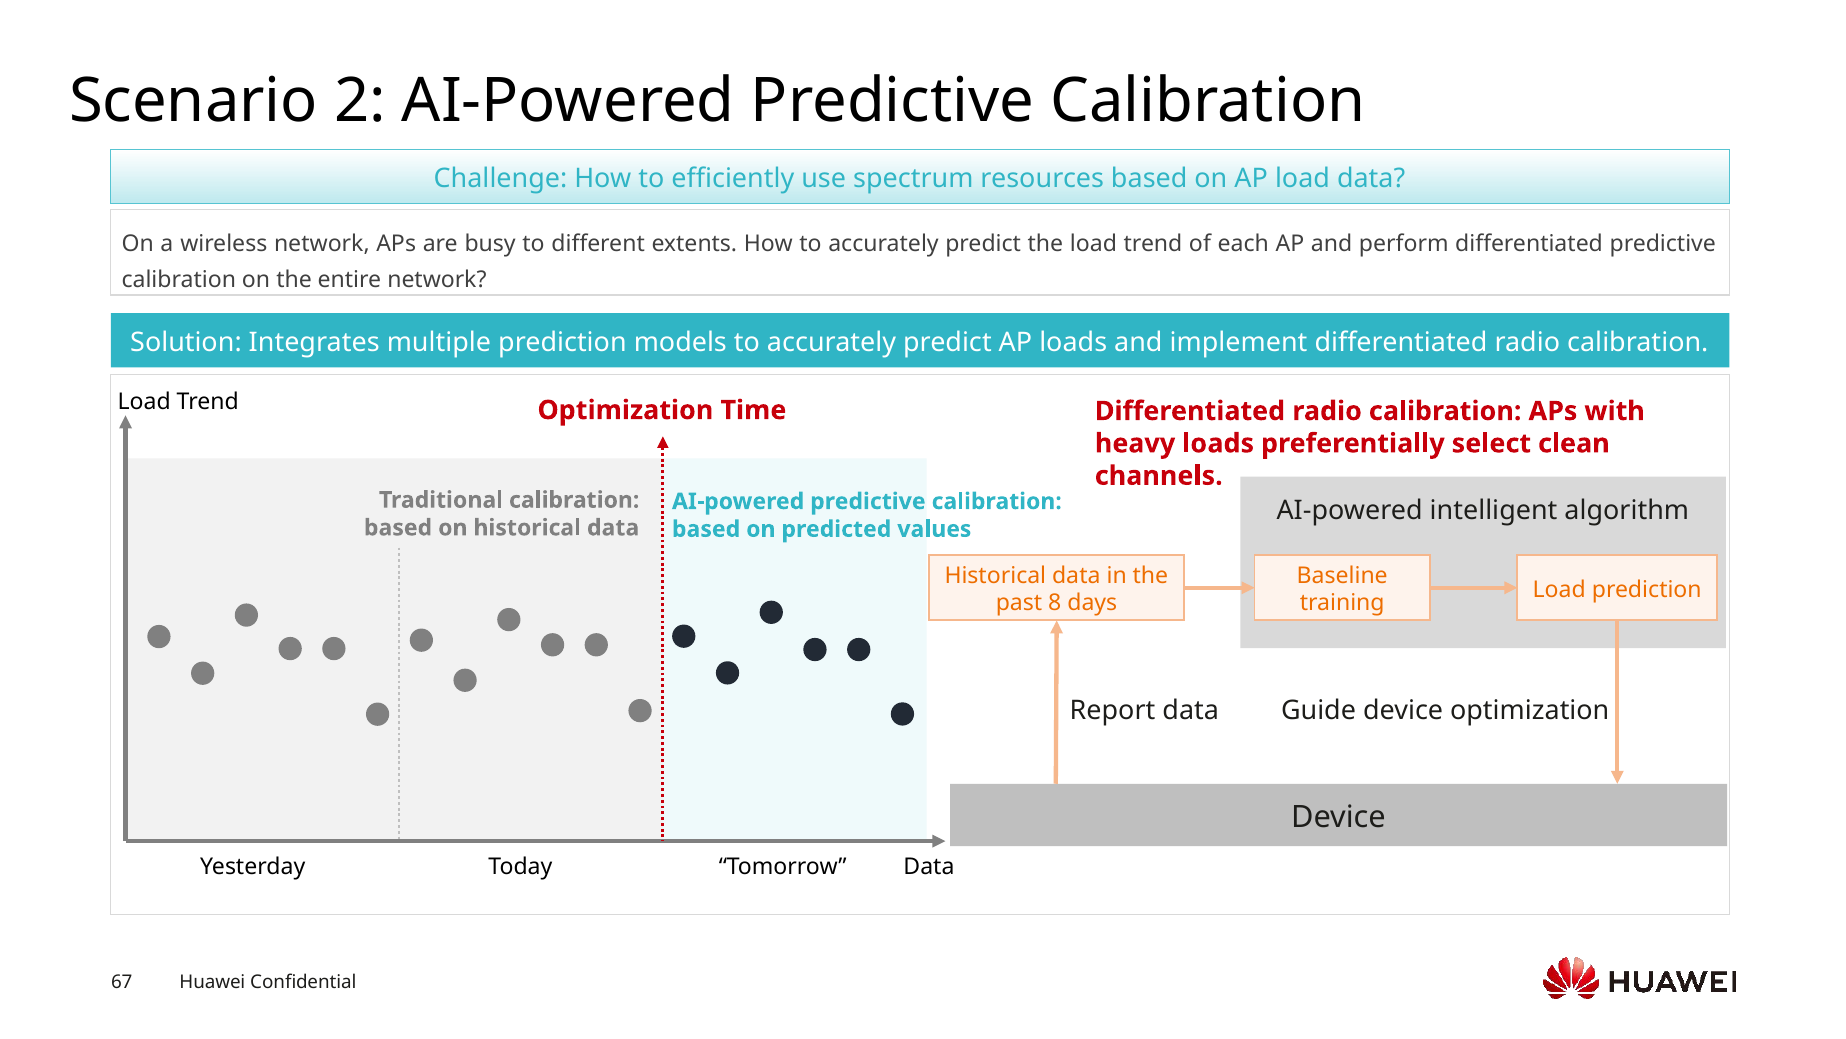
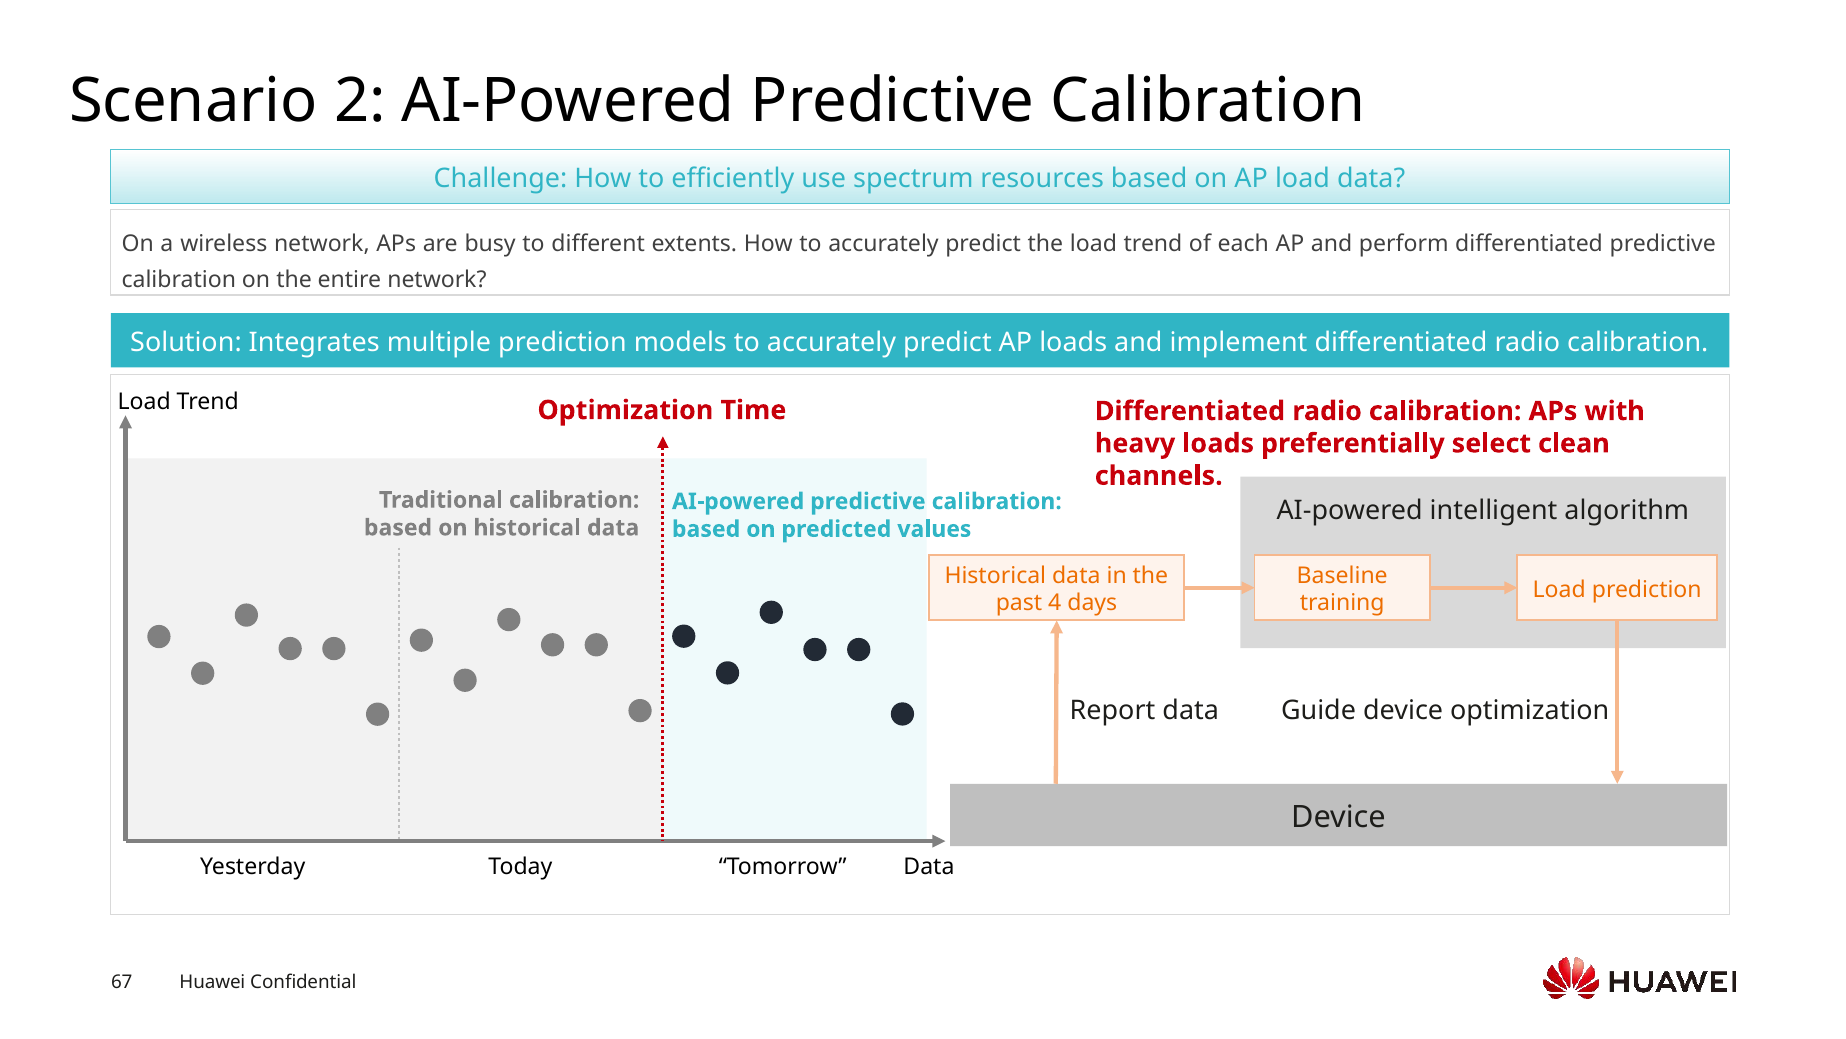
8: 8 -> 4
